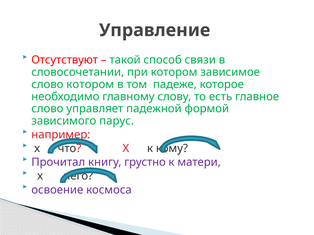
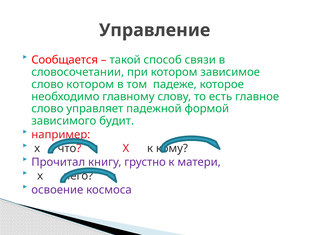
Отсутствуют: Отсутствуют -> Сообщается
парус: парус -> будит
